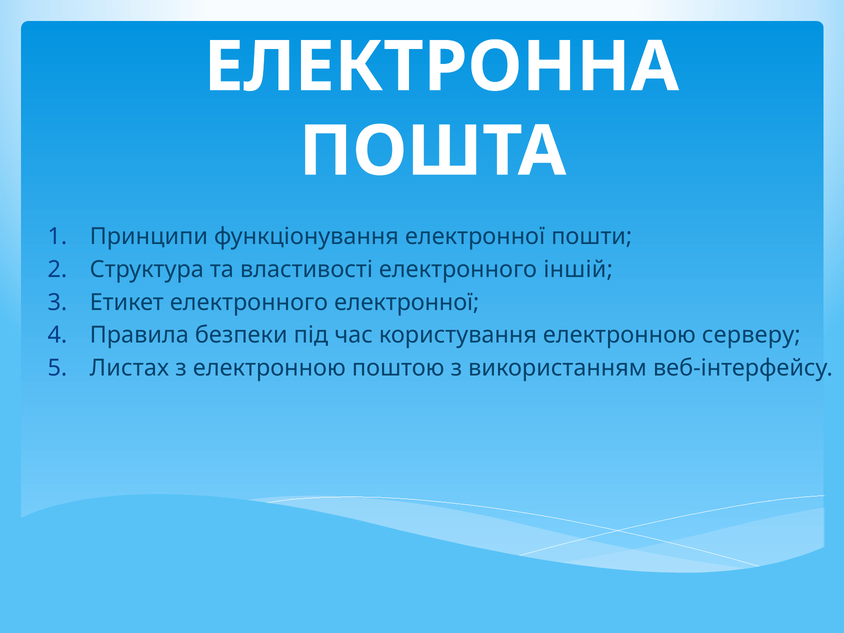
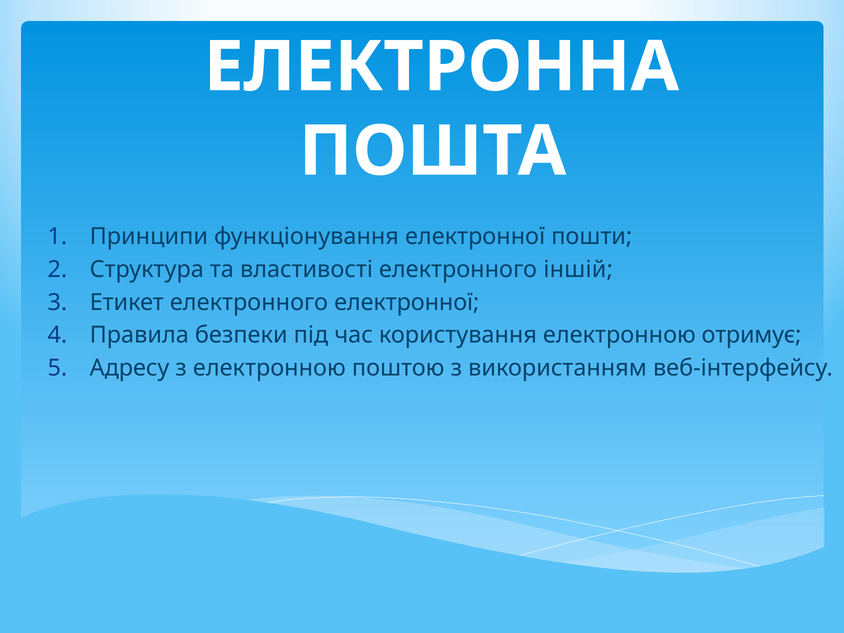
серверу: серверу -> отримує
Листах: Листах -> Адресу
